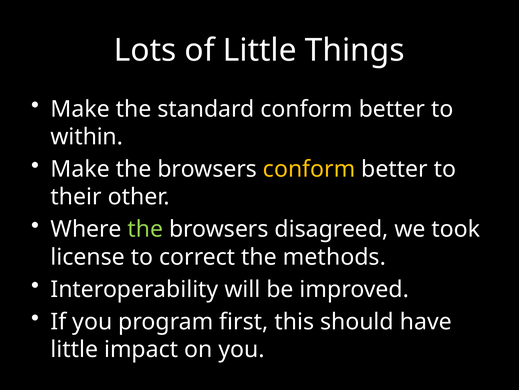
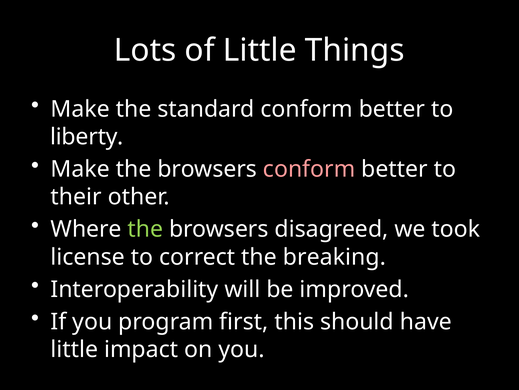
within: within -> liberty
conform at (309, 169) colour: yellow -> pink
methods: methods -> breaking
